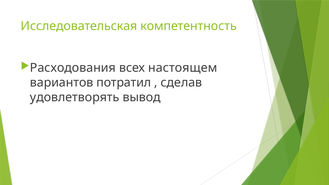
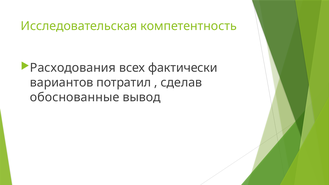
настоящем: настоящем -> фактически
удовлетворять: удовлетворять -> обоснованные
